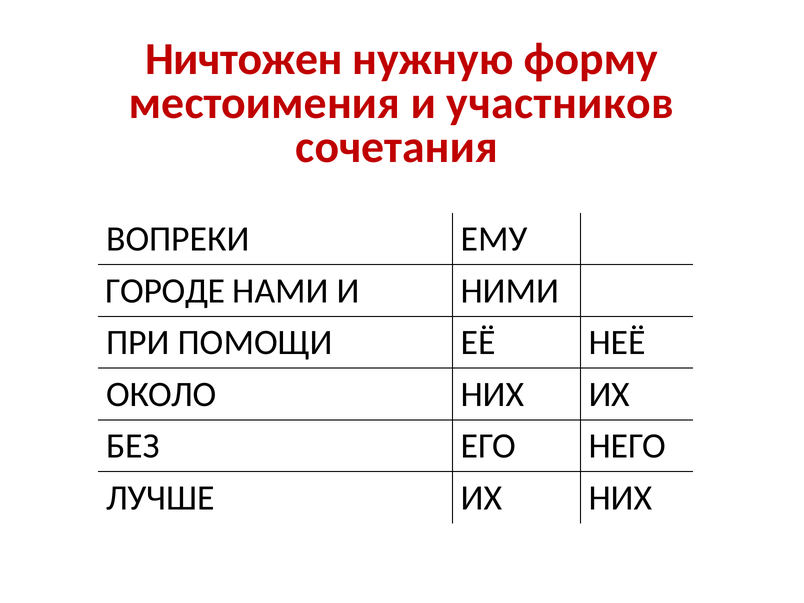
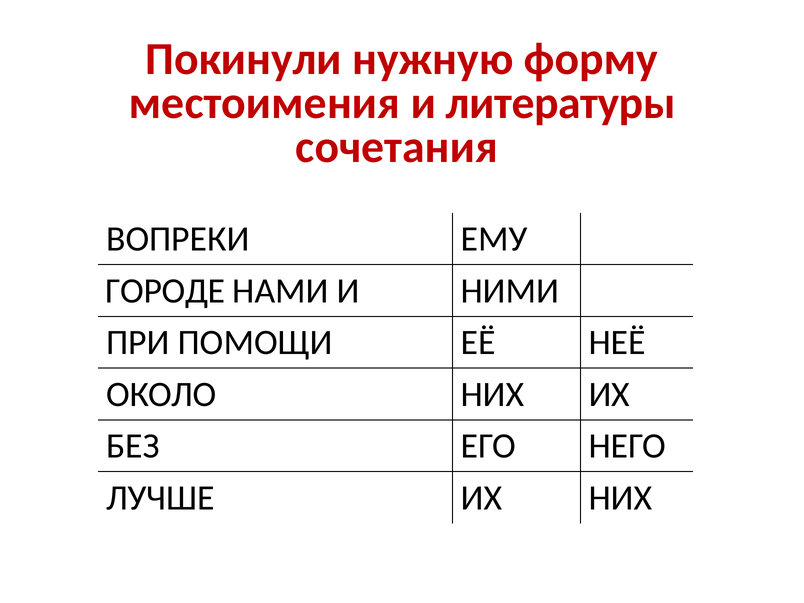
Ничтожен: Ничтожен -> Покинули
участников: участников -> литературы
